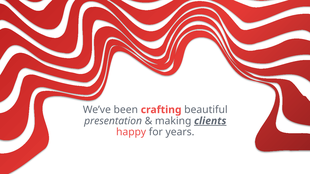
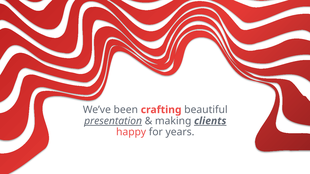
presentation underline: none -> present
